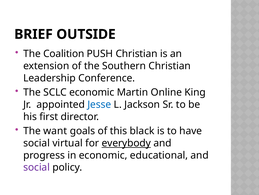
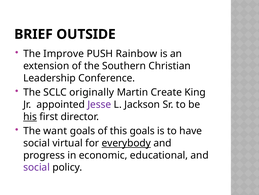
Coalition: Coalition -> Improve
PUSH Christian: Christian -> Rainbow
SCLC economic: economic -> originally
Online: Online -> Create
Jesse colour: blue -> purple
his underline: none -> present
this black: black -> goals
